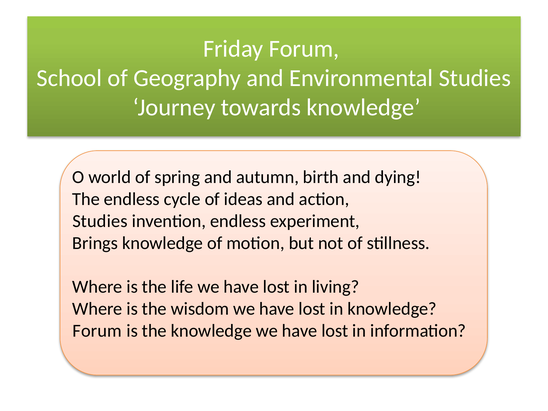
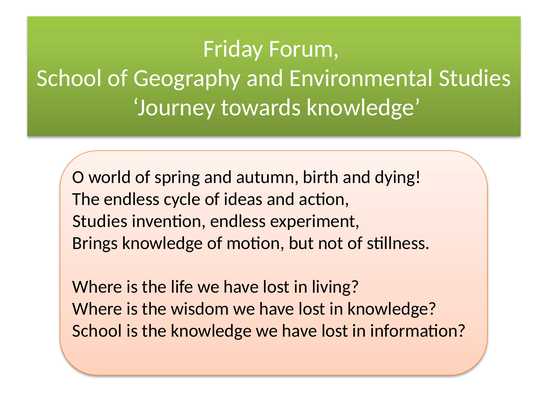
Forum at (97, 331): Forum -> School
